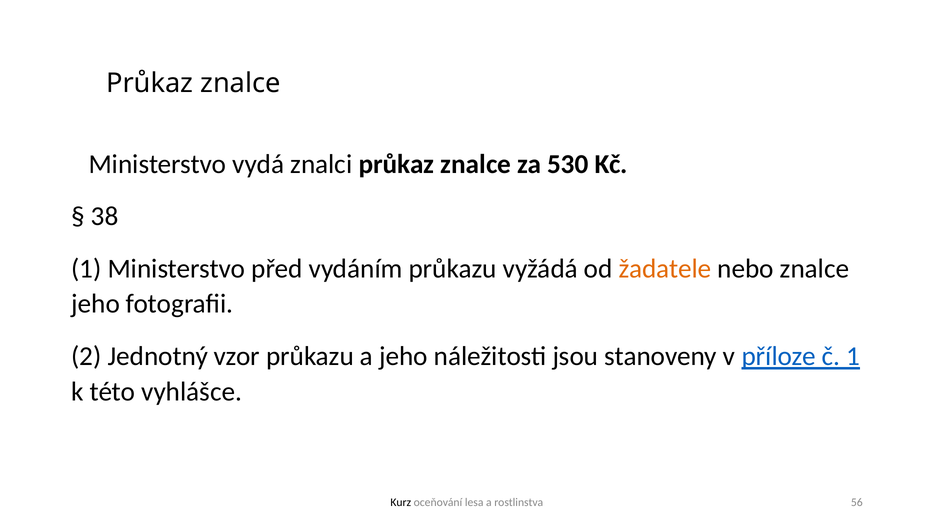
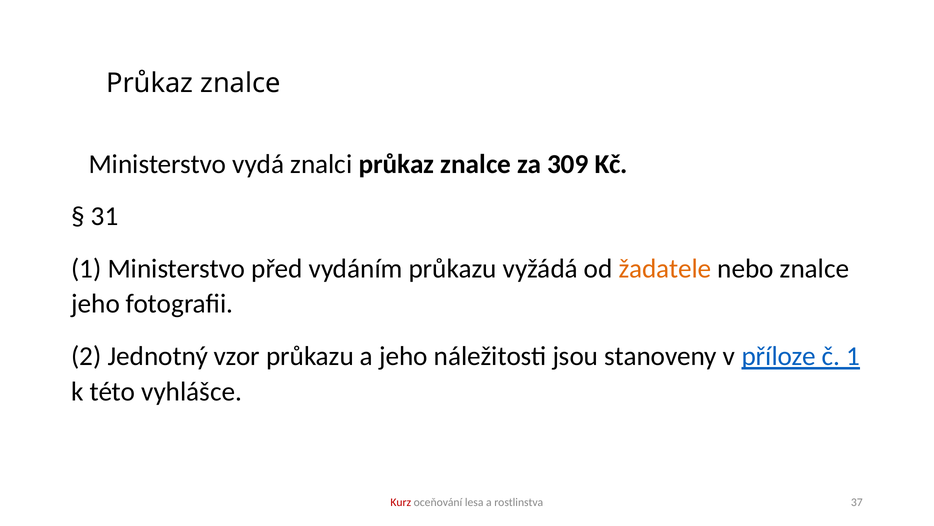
530: 530 -> 309
38: 38 -> 31
Kurz colour: black -> red
56: 56 -> 37
